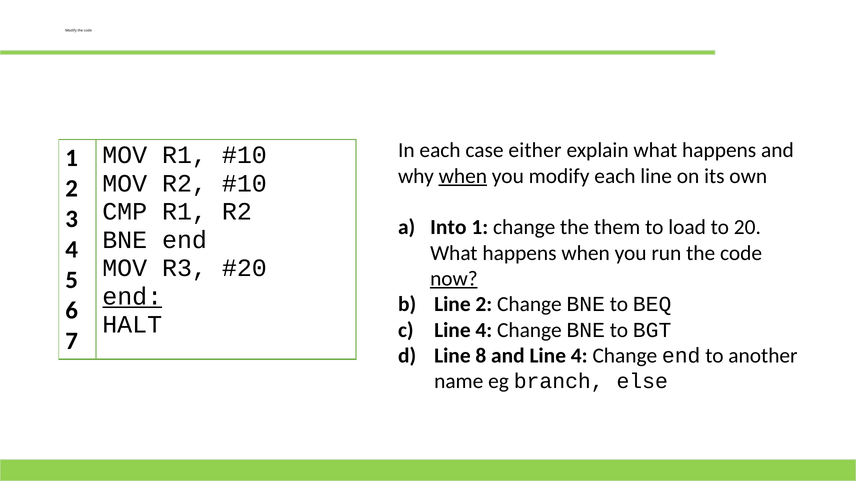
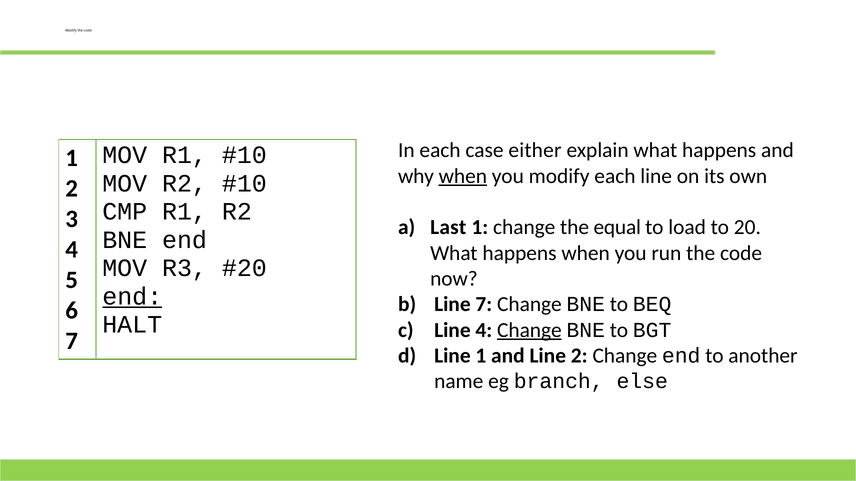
Into: Into -> Last
them: them -> equal
now underline: present -> none
Line 2: 2 -> 7
Change at (529, 330) underline: none -> present
Line 8: 8 -> 1
and Line 4: 4 -> 2
